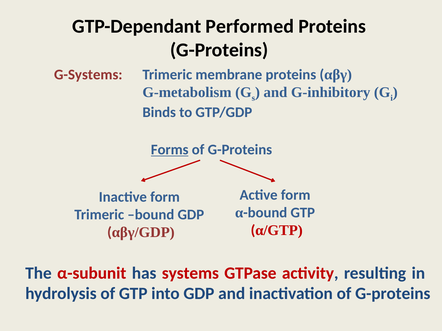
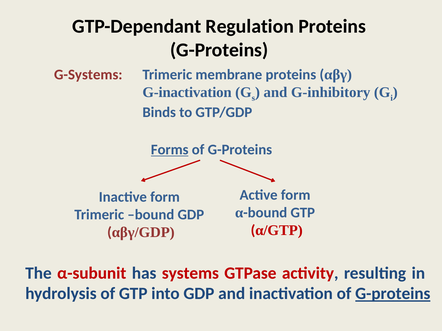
Performed: Performed -> Regulation
G-metabolism: G-metabolism -> G-inactivation
G-proteins at (393, 294) underline: none -> present
